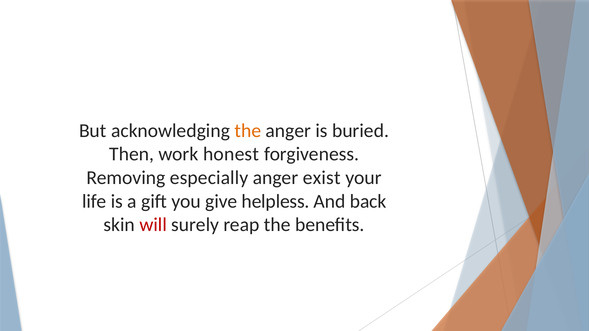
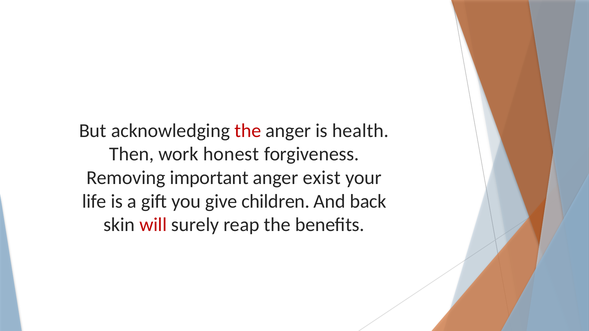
the at (248, 131) colour: orange -> red
buried: buried -> health
especially: especially -> important
helpless: helpless -> children
